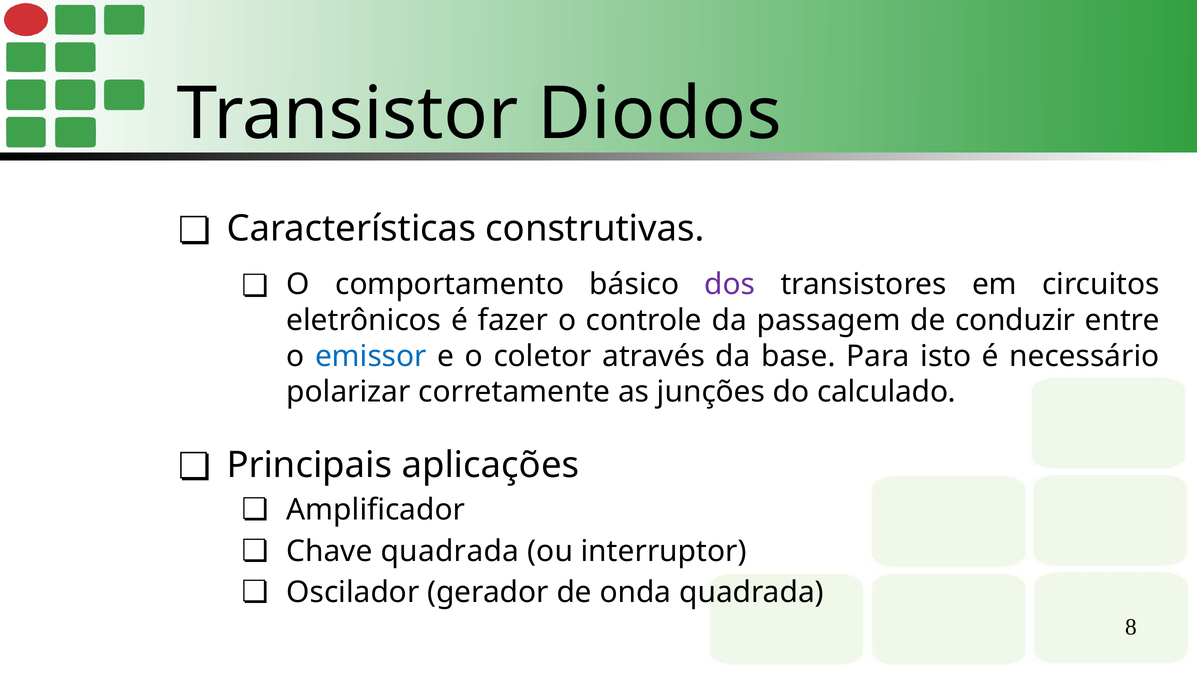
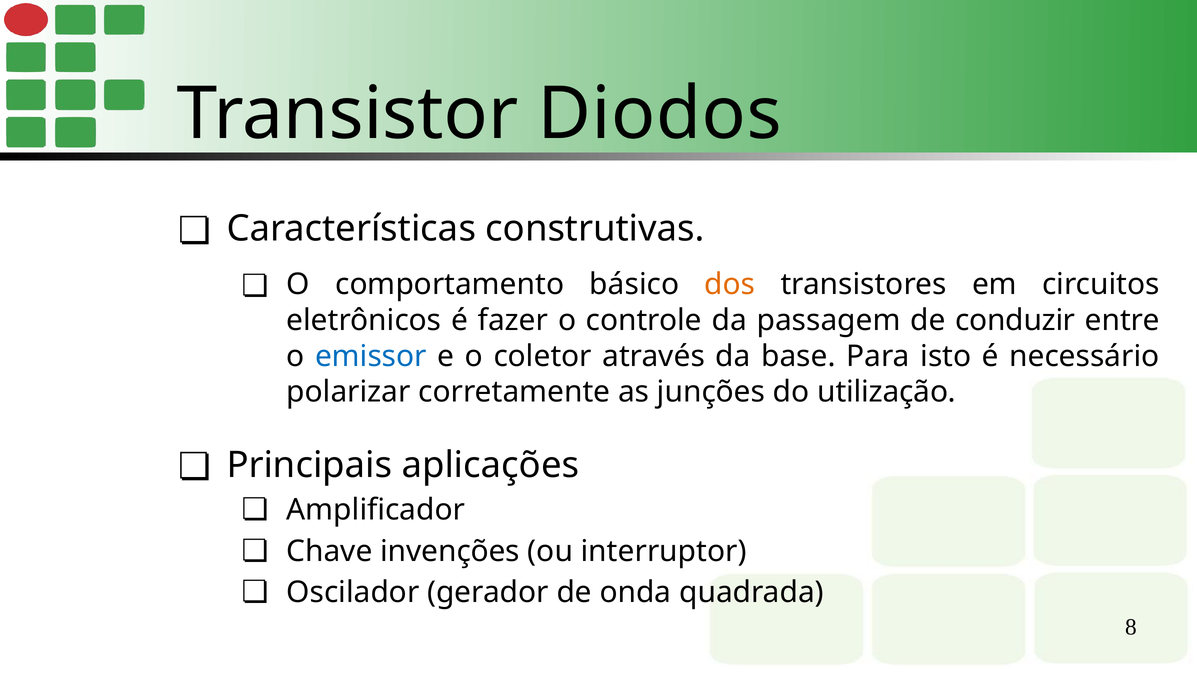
dos colour: purple -> orange
calculado: calculado -> utilização
Chave quadrada: quadrada -> invenções
